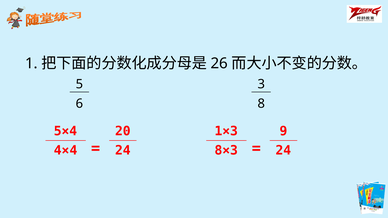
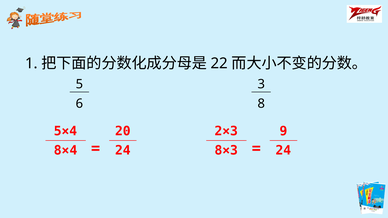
26: 26 -> 22
1×3: 1×3 -> 2×3
4×4: 4×4 -> 8×4
